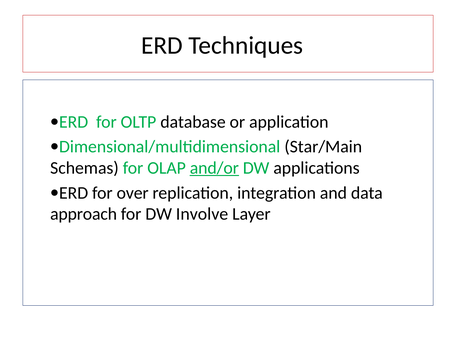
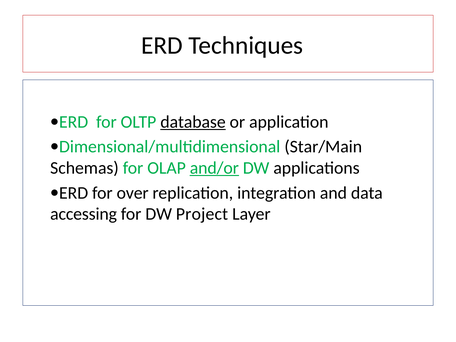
database underline: none -> present
approach: approach -> accessing
Involve: Involve -> Project
